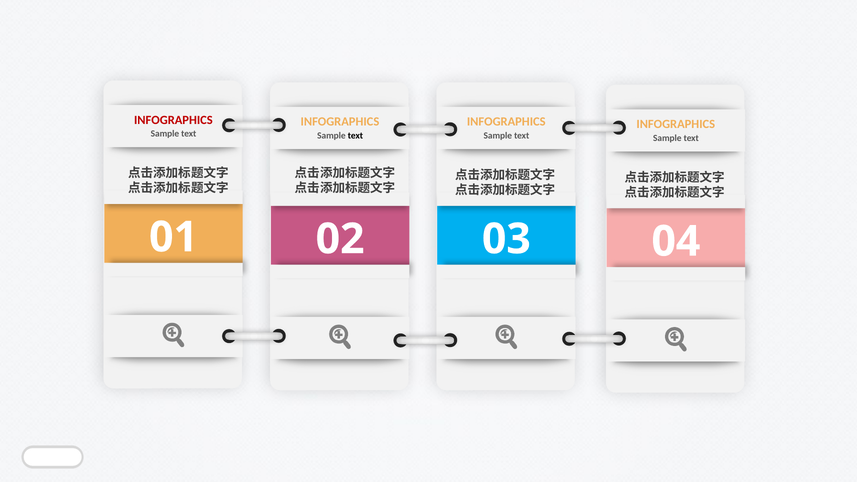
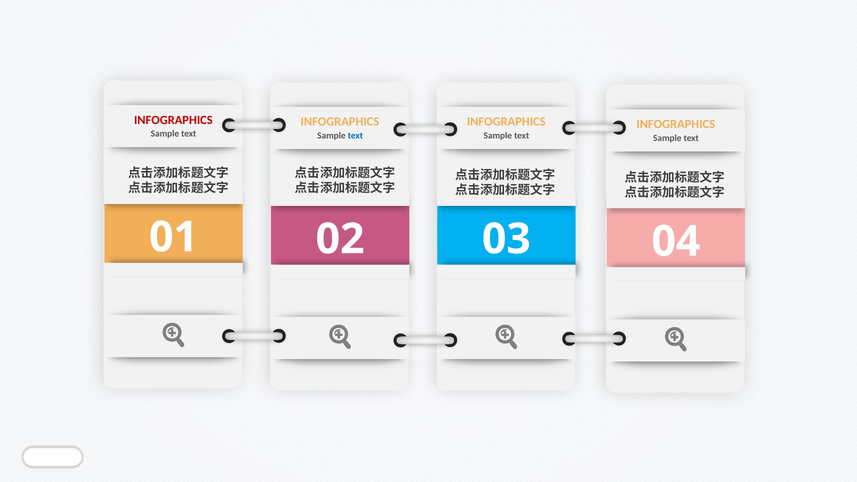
text at (355, 136) colour: black -> blue
